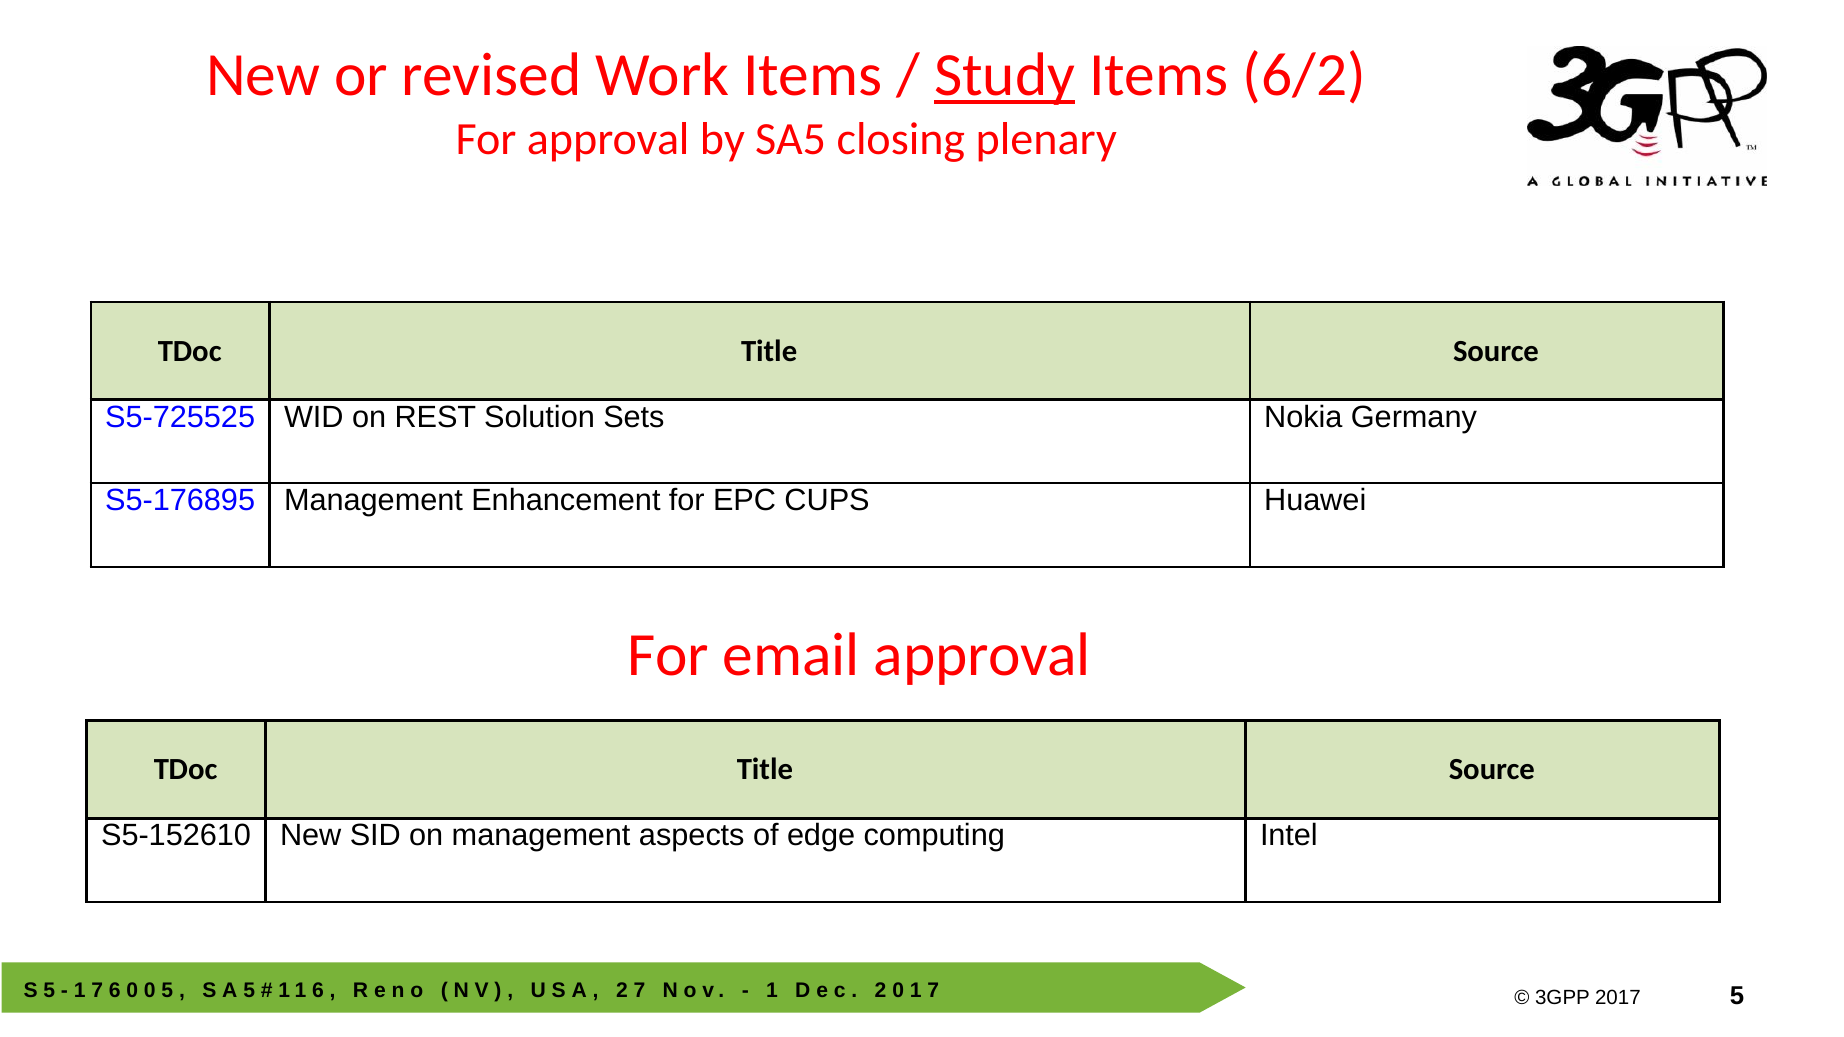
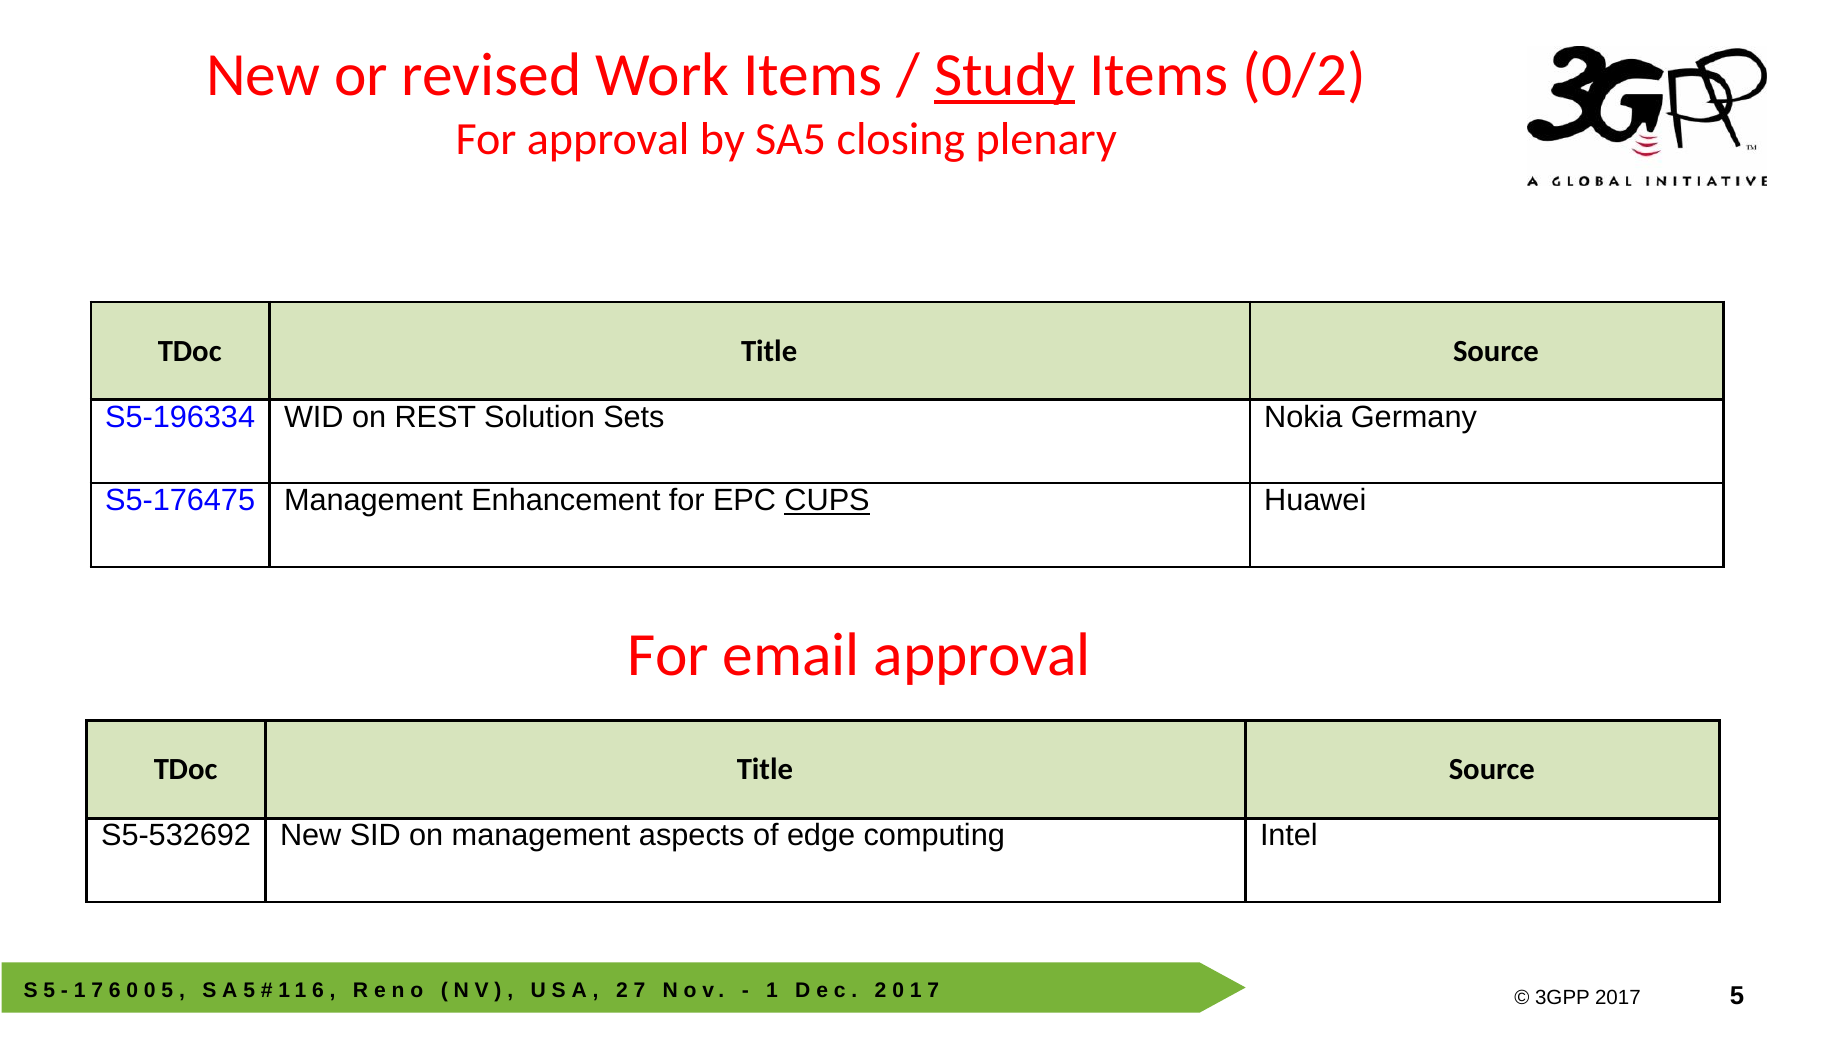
6/2: 6/2 -> 0/2
S5-725525: S5-725525 -> S5-196334
S5-176895: S5-176895 -> S5-176475
CUPS underline: none -> present
S5-152610: S5-152610 -> S5-532692
